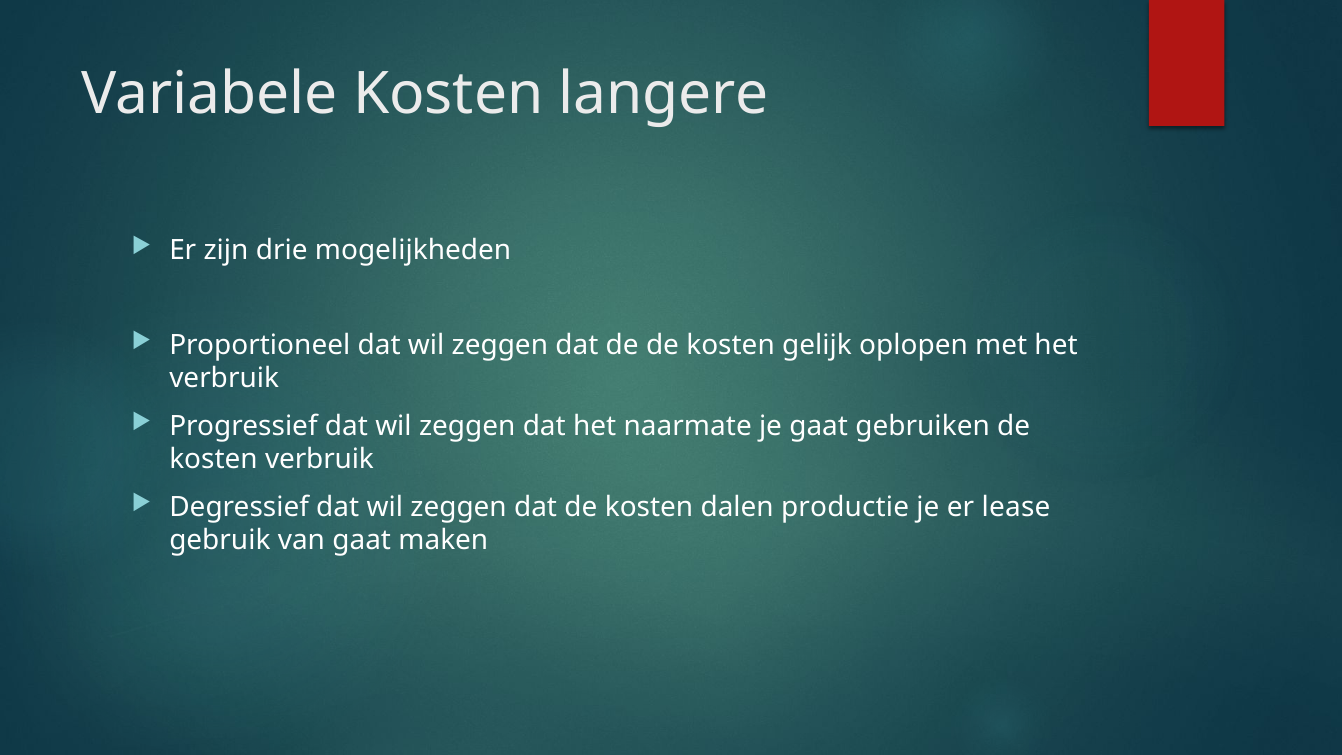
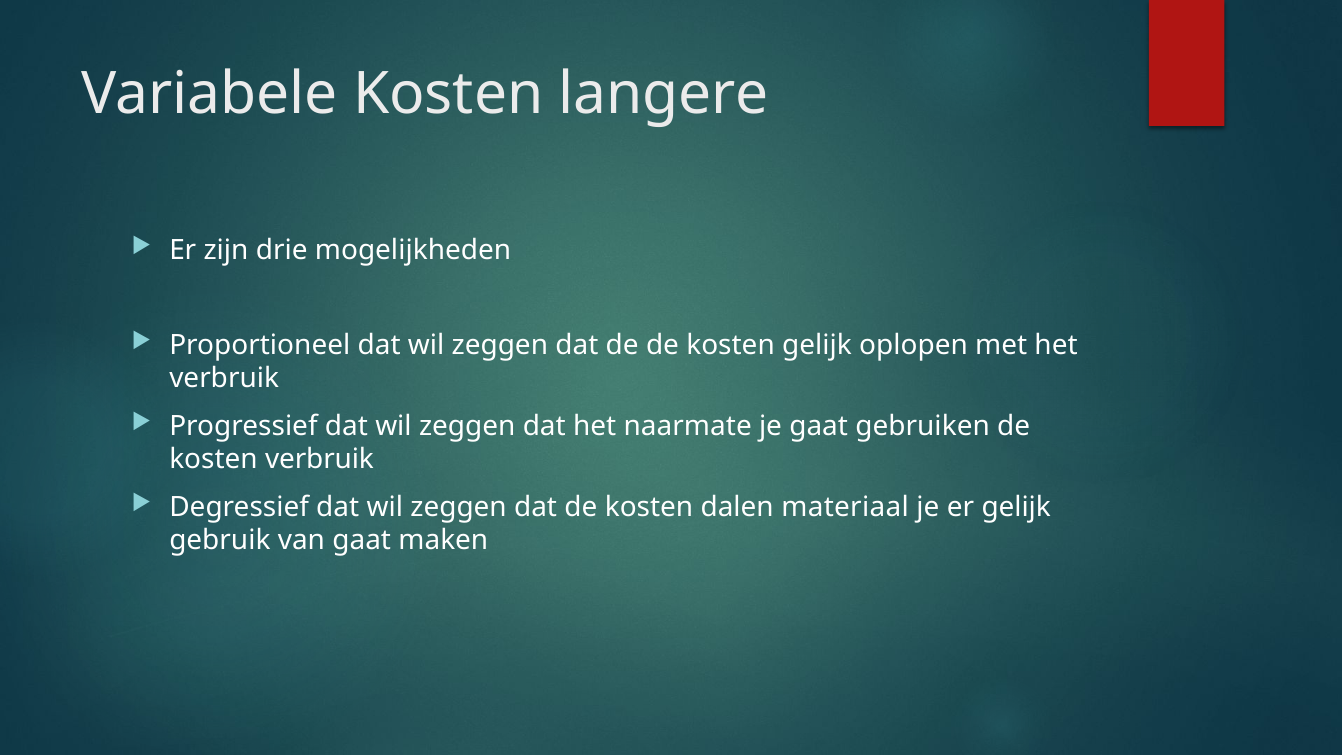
productie: productie -> materiaal
er lease: lease -> gelijk
